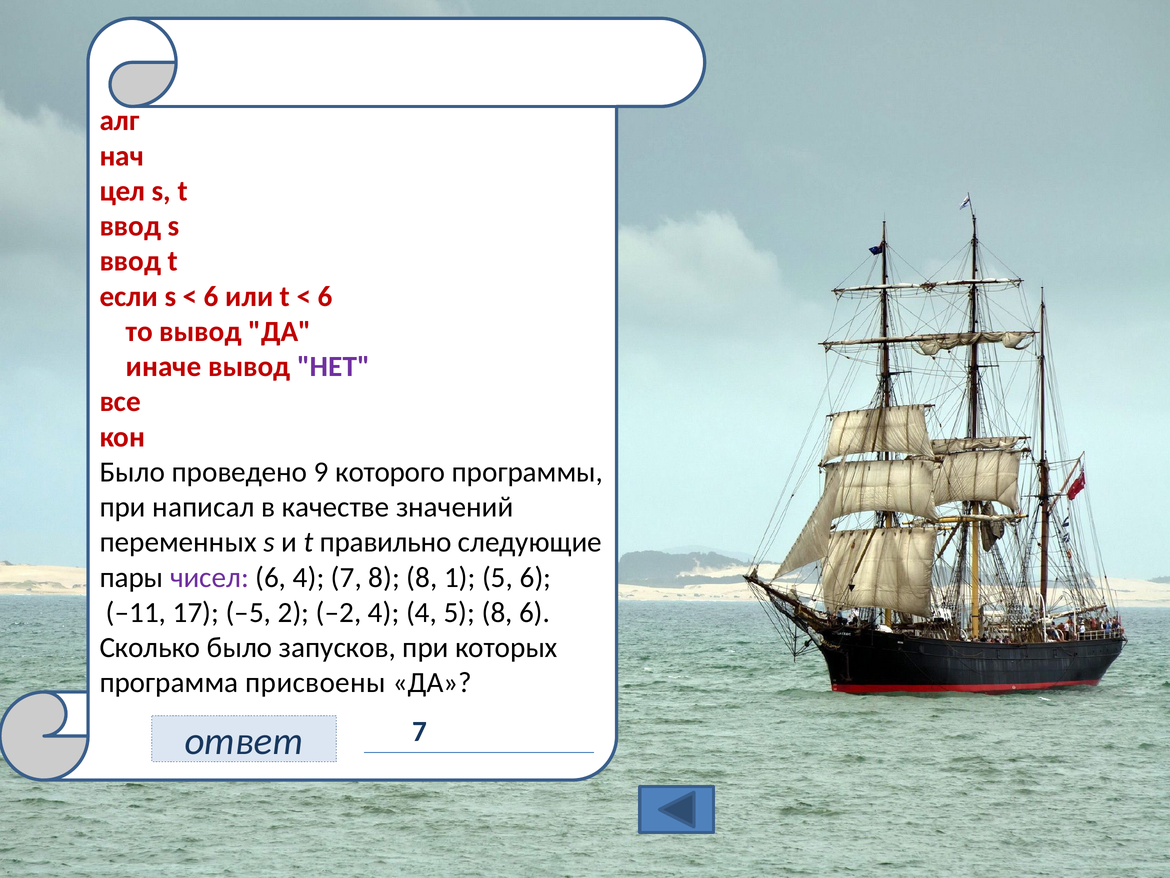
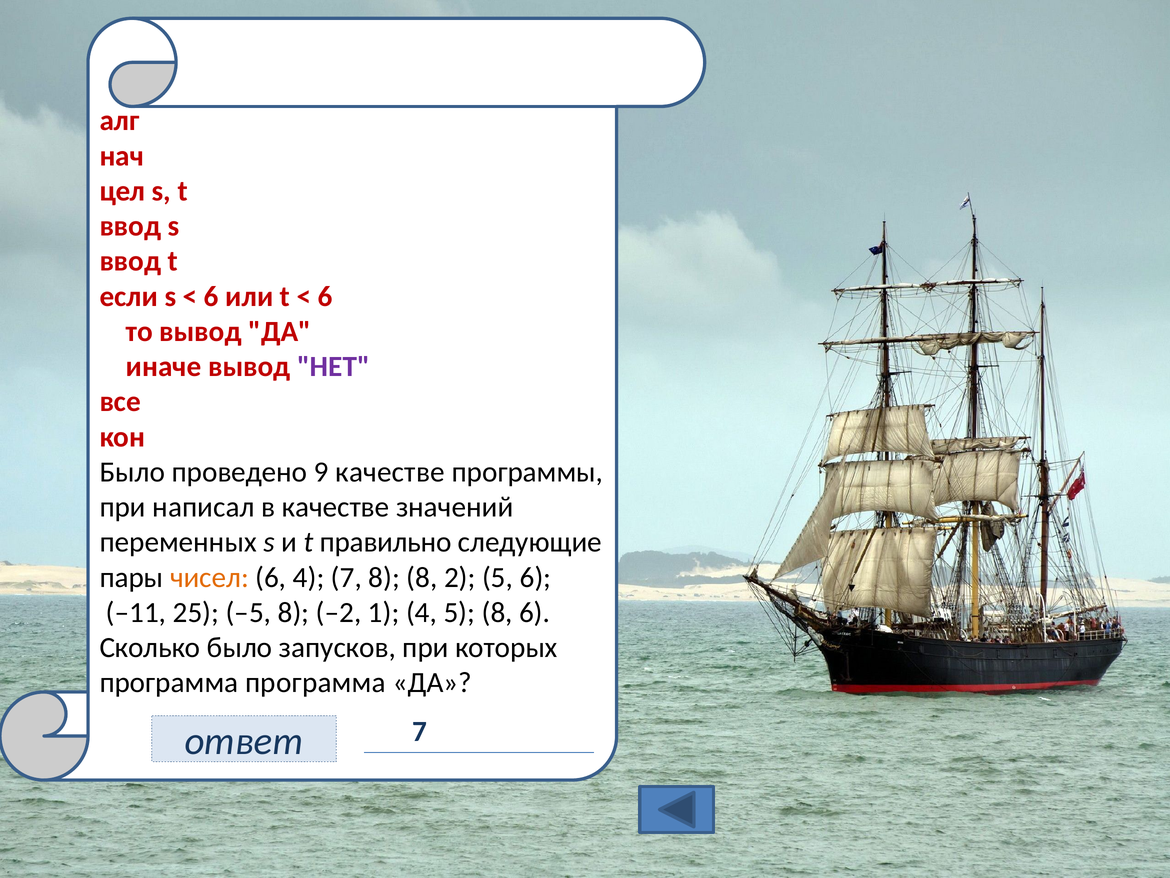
9 которого: которого -> качестве
чисел colour: purple -> orange
1: 1 -> 2
17: 17 -> 25
–5 2: 2 -> 8
–2 4: 4 -> 1
программа присвоены: присвоены -> программа
